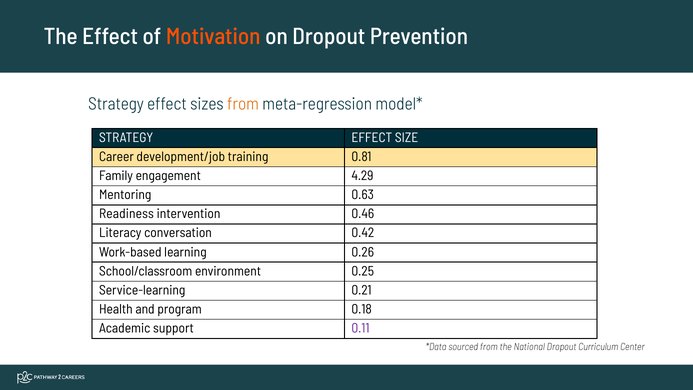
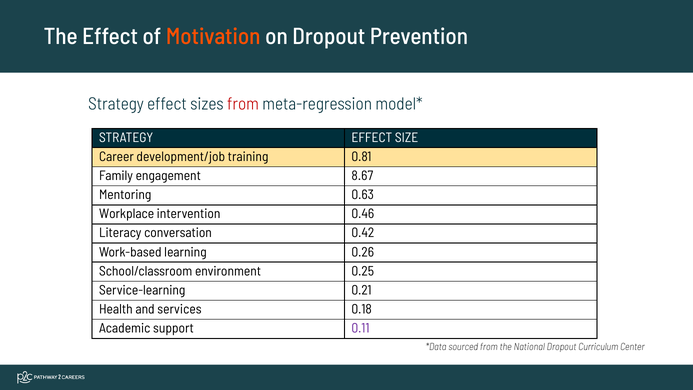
from at (243, 104) colour: orange -> red
4.29: 4.29 -> 8.67
Readiness: Readiness -> Workplace
program: program -> services
